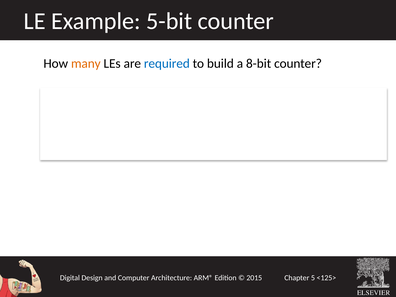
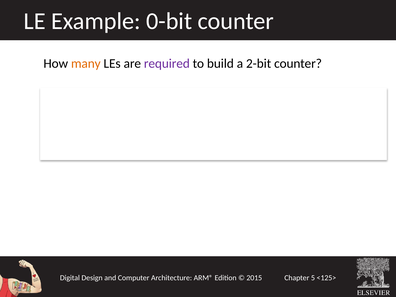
5-bit: 5-bit -> 0-bit
required colour: blue -> purple
8-bit: 8-bit -> 2-bit
